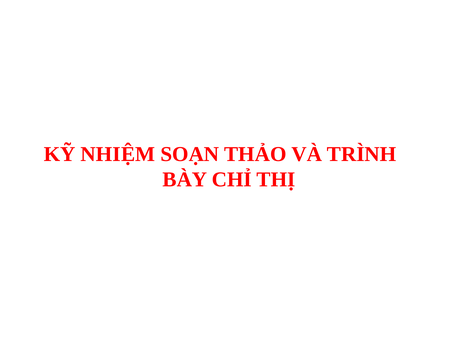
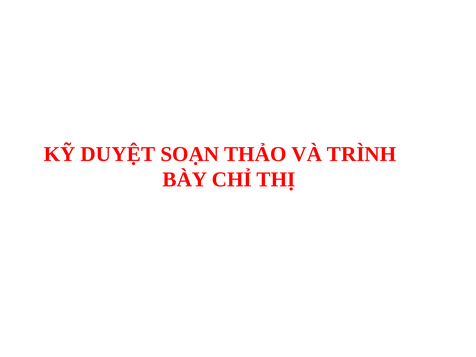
NHIỆM: NHIỆM -> DUYỆT
